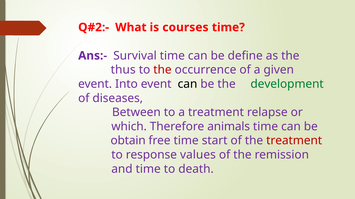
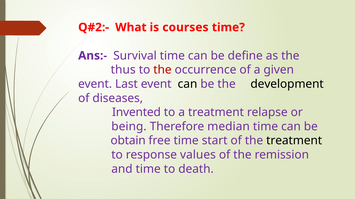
Into: Into -> Last
development colour: green -> black
Between: Between -> Invented
which: which -> being
animals: animals -> median
treatment at (294, 141) colour: red -> black
